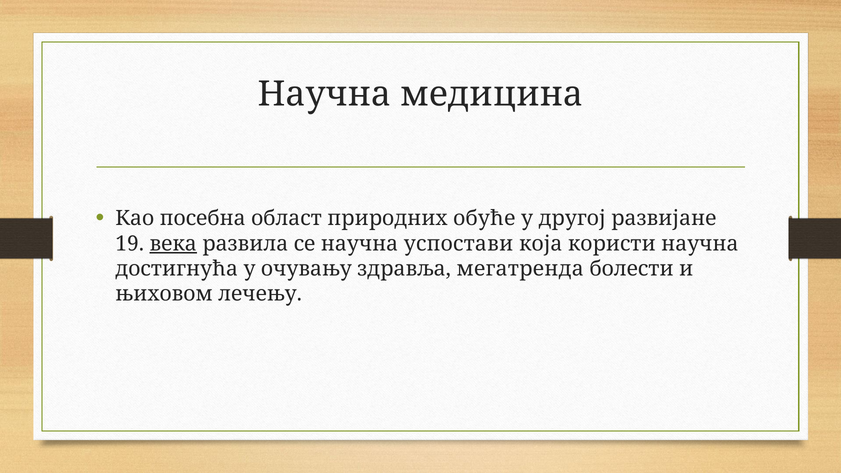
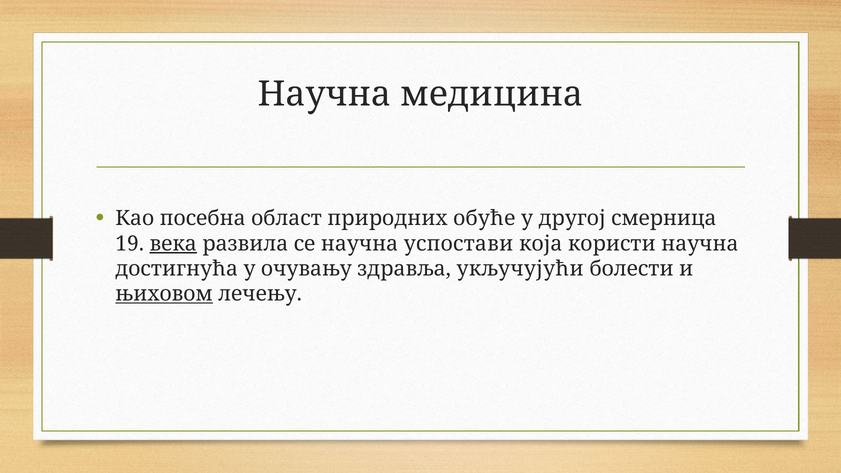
развијане: развијане -> смерница
мегатренда: мегатренда -> укључујући
њиховом underline: none -> present
